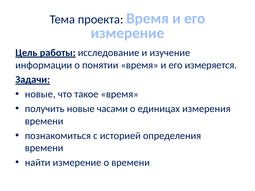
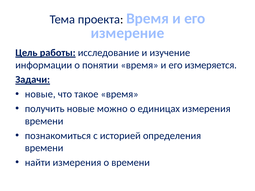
часами: часами -> можно
найти измерение: измерение -> измерения
